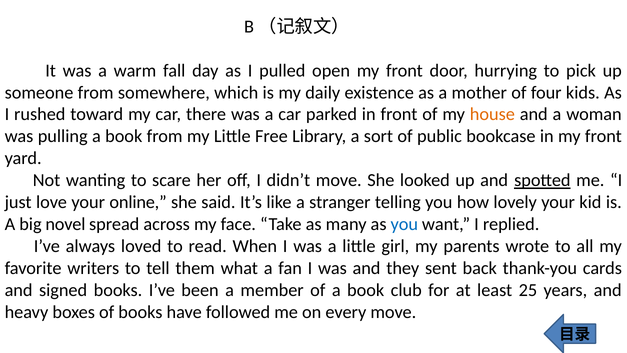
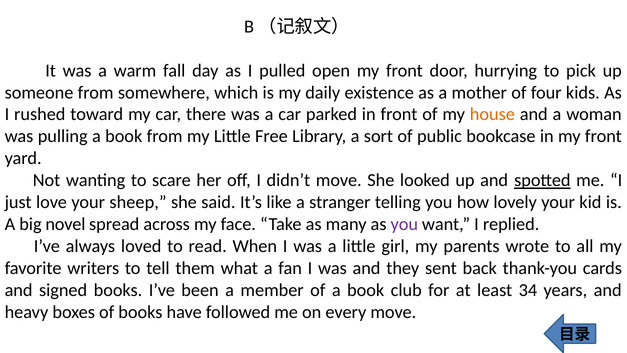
online: online -> sheep
you at (404, 224) colour: blue -> purple
25: 25 -> 34
